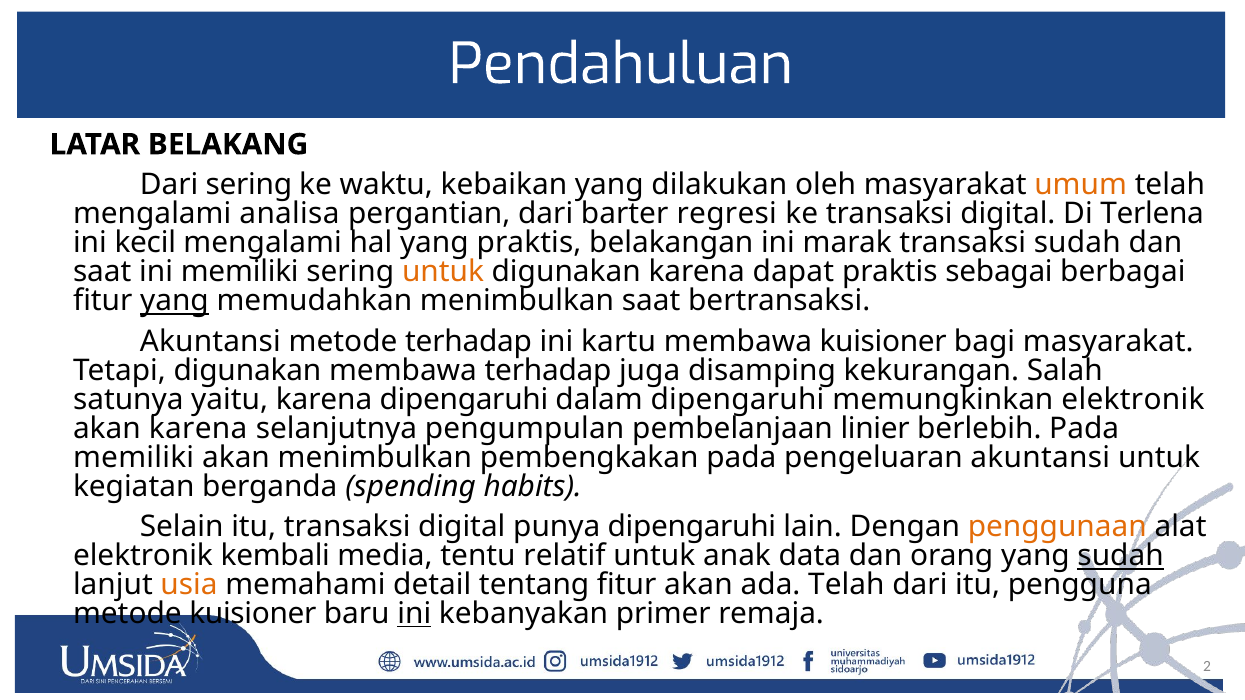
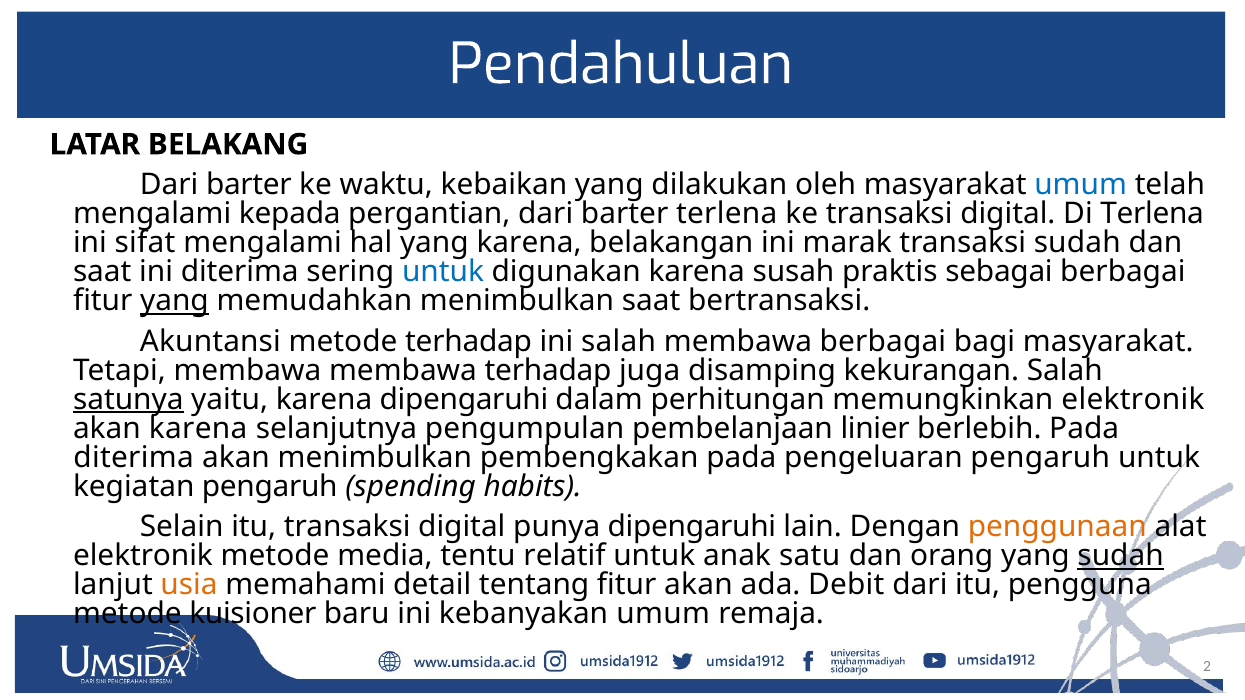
sering at (249, 185): sering -> barter
umum at (1081, 185) colour: orange -> blue
analisa: analisa -> kepada
barter regresi: regresi -> terlena
kecil: kecil -> sifat
yang praktis: praktis -> karena
ini memiliki: memiliki -> diterima
untuk at (443, 272) colour: orange -> blue
dapat: dapat -> susah
ini kartu: kartu -> salah
membawa kuisioner: kuisioner -> berbagai
Tetapi digunakan: digunakan -> membawa
satunya underline: none -> present
dalam dipengaruhi: dipengaruhi -> perhitungan
memiliki at (134, 458): memiliki -> diterima
pengeluaran akuntansi: akuntansi -> pengaruh
kegiatan berganda: berganda -> pengaruh
elektronik kembali: kembali -> metode
data: data -> satu
ada Telah: Telah -> Debit
ini at (414, 614) underline: present -> none
kebanyakan primer: primer -> umum
